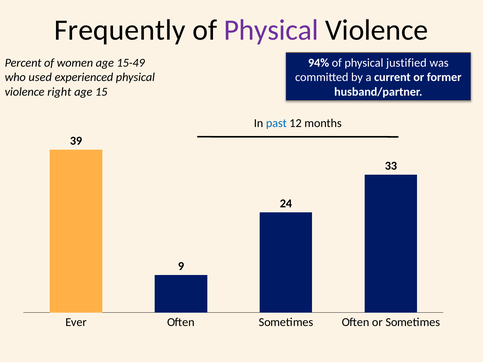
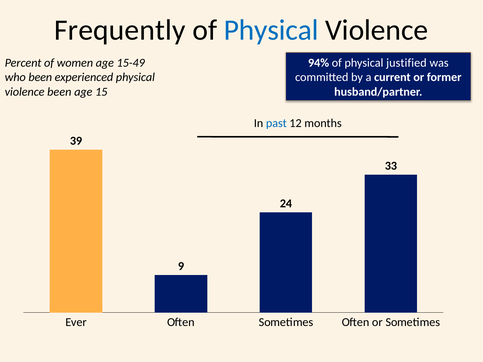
Physical at (271, 30) colour: purple -> blue
who used: used -> been
violence right: right -> been
